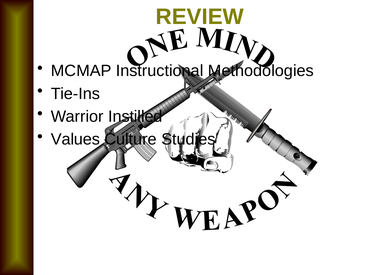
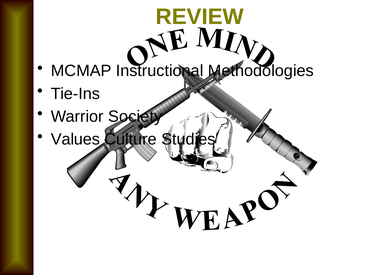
Instilled: Instilled -> Society
